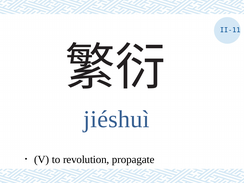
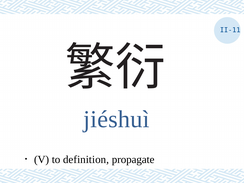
revolution: revolution -> definition
